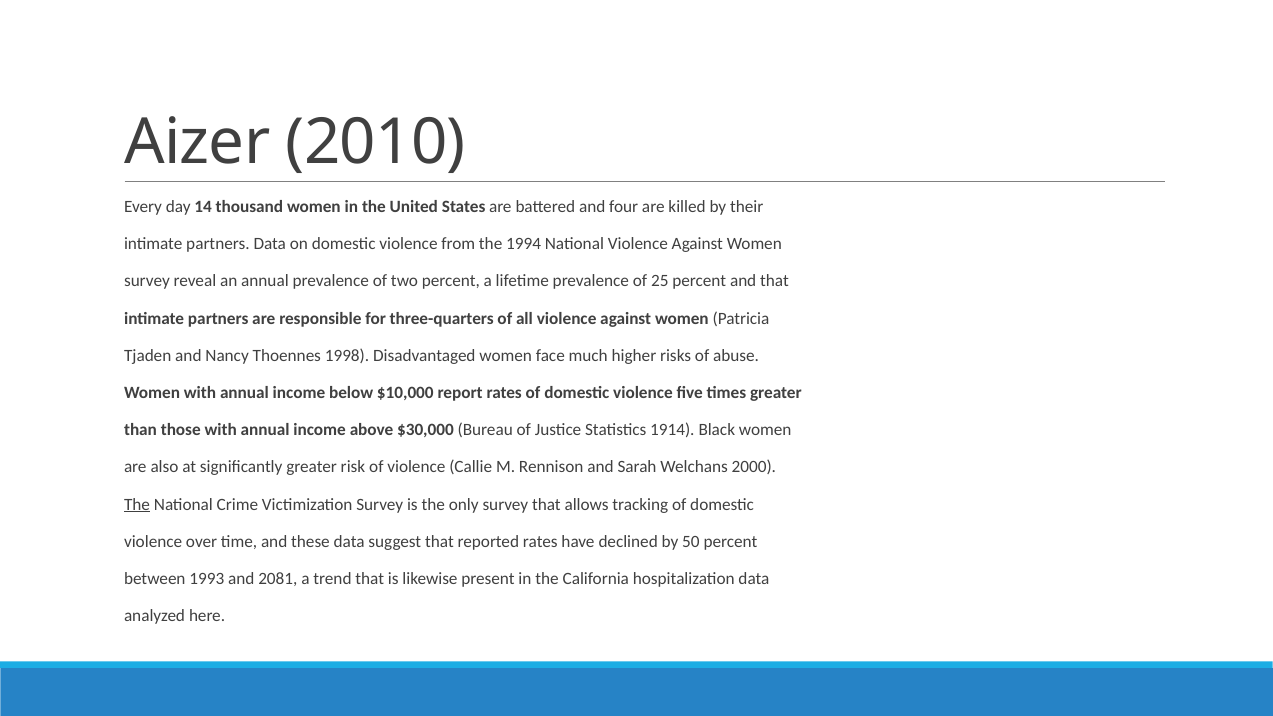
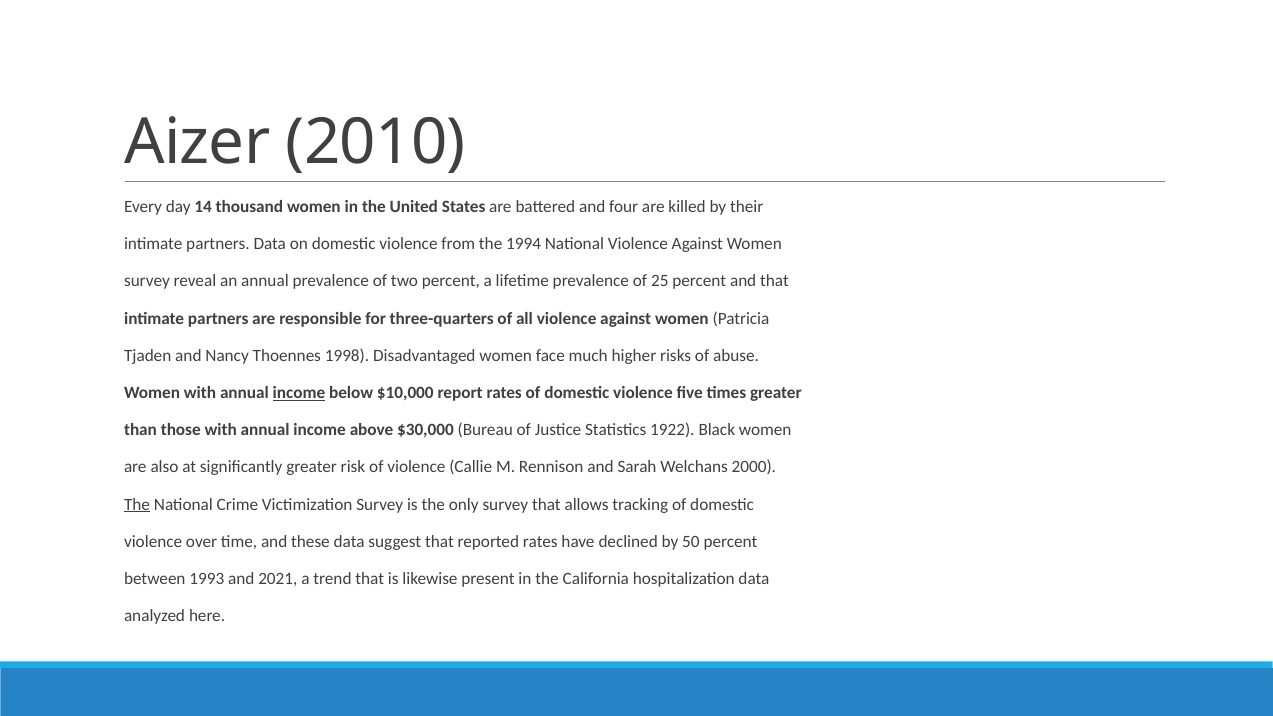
income at (299, 393) underline: none -> present
1914: 1914 -> 1922
2081: 2081 -> 2021
